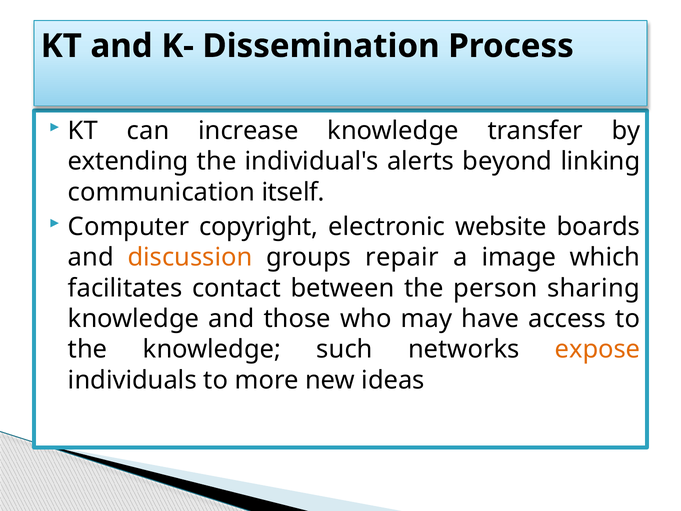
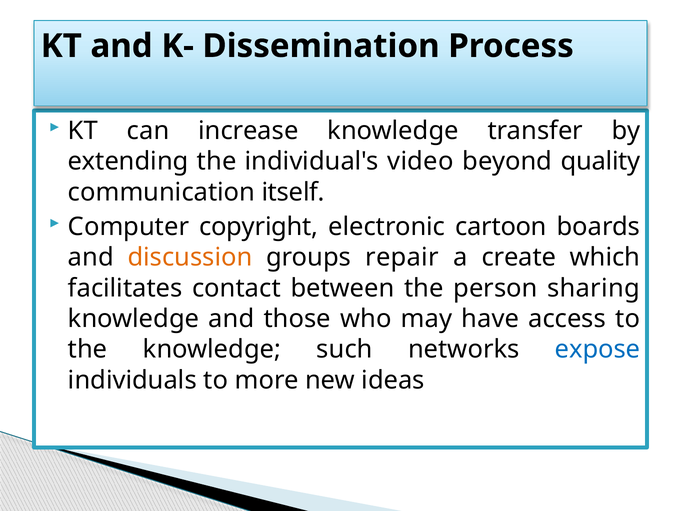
alerts: alerts -> video
linking: linking -> quality
website: website -> cartoon
image: image -> create
expose colour: orange -> blue
